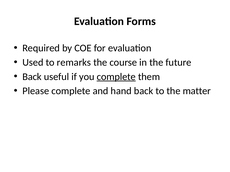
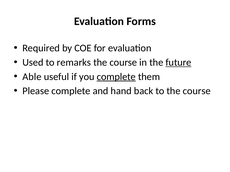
future underline: none -> present
Back at (32, 77): Back -> Able
to the matter: matter -> course
